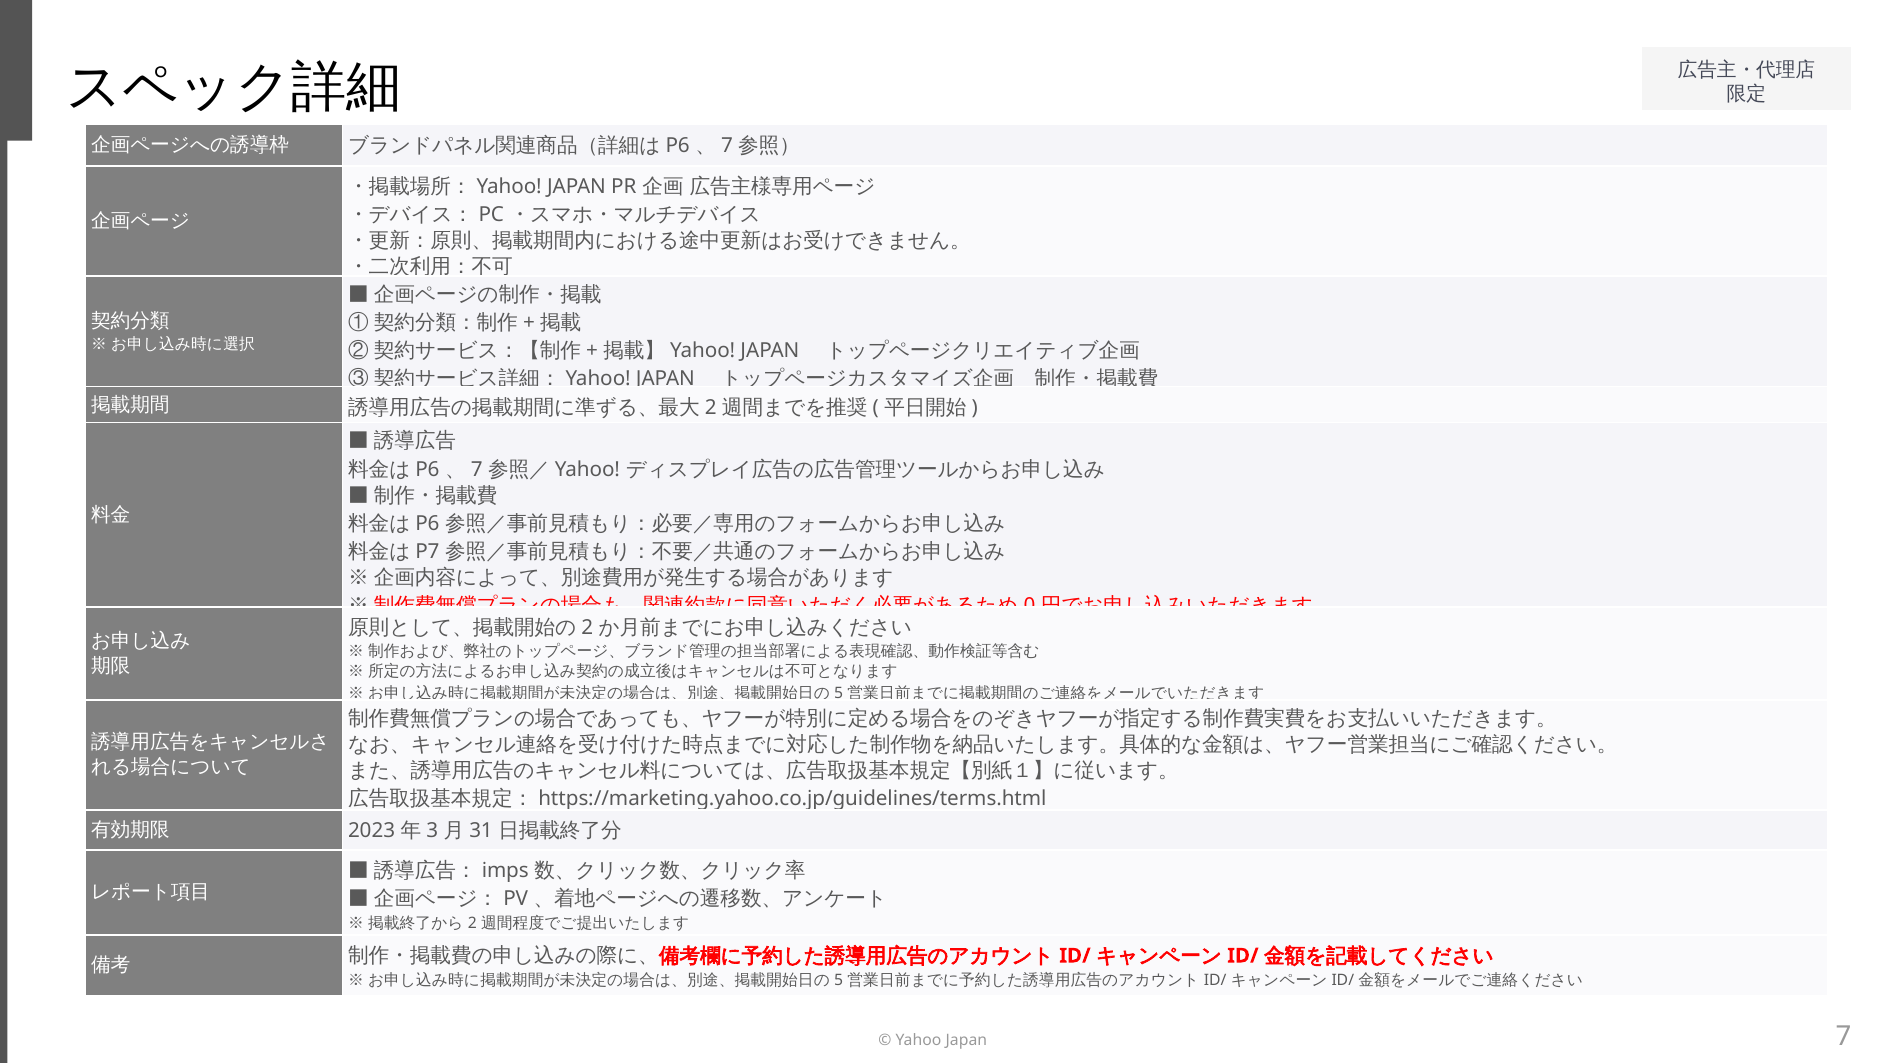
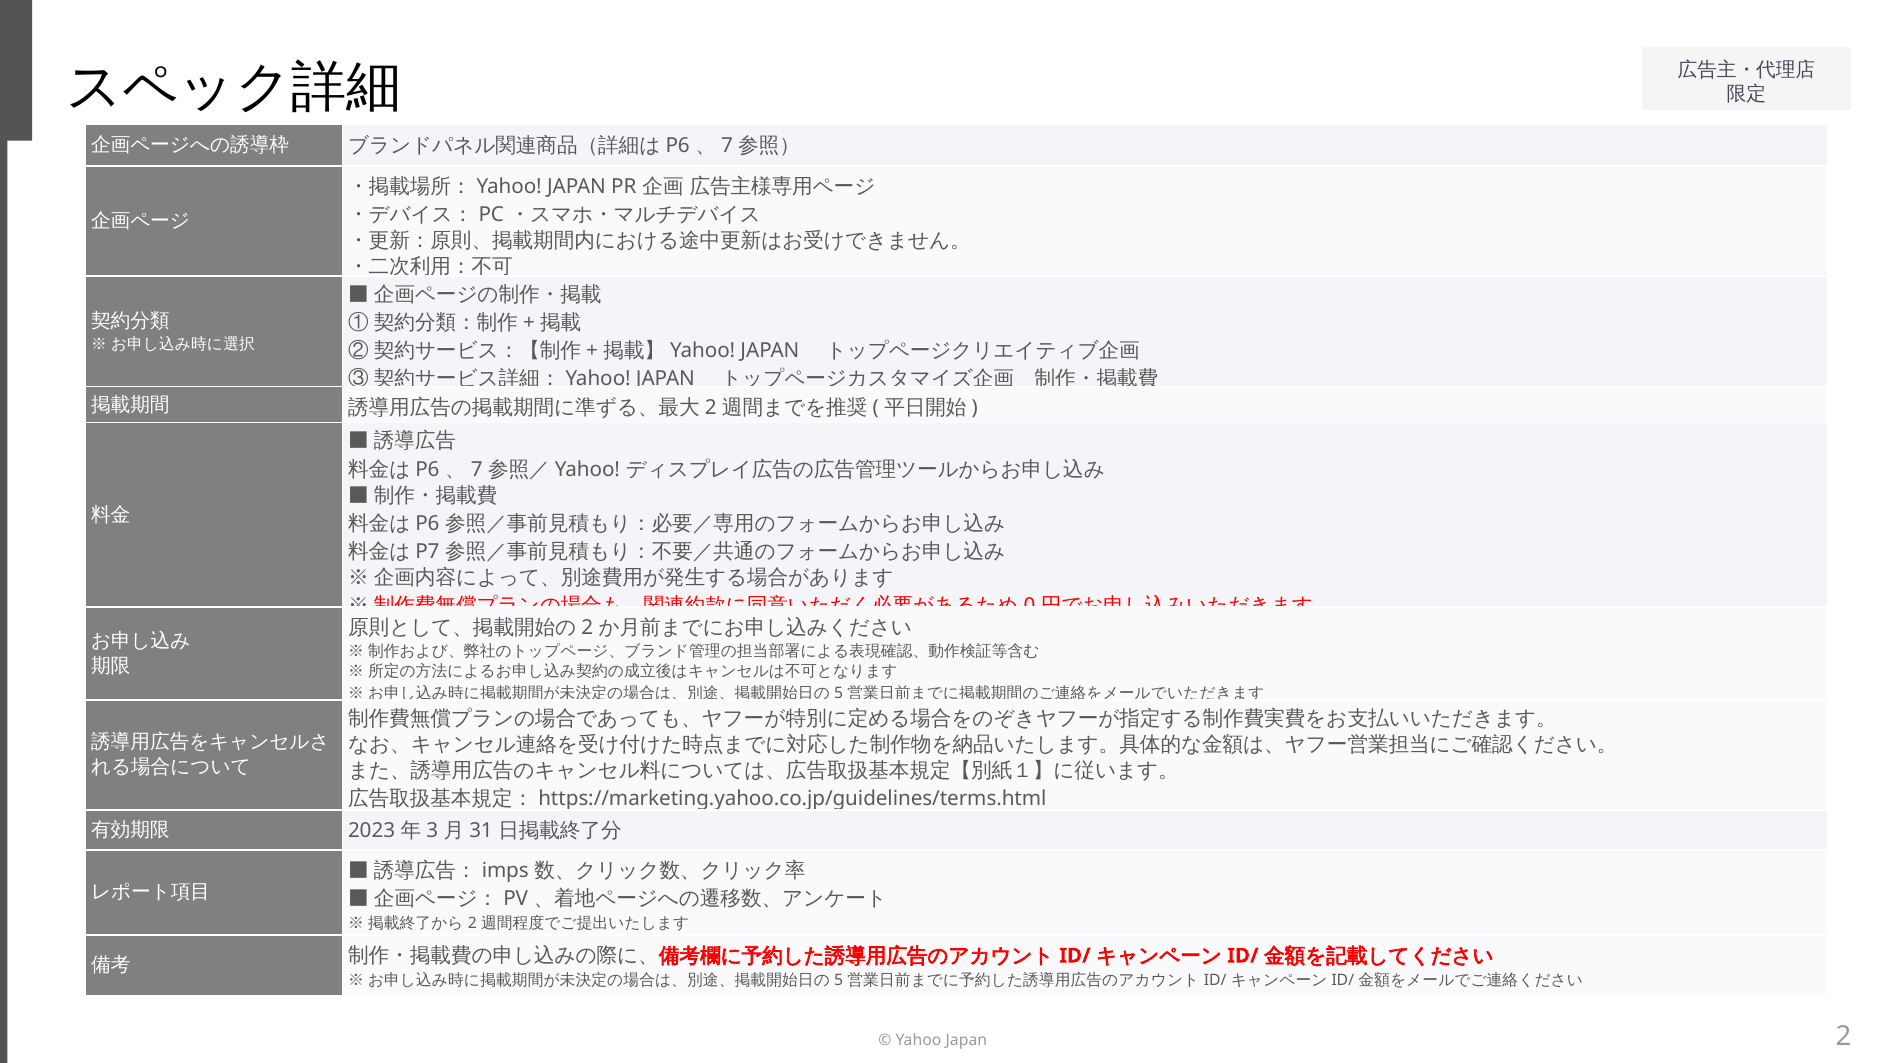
Japan 7: 7 -> 2
